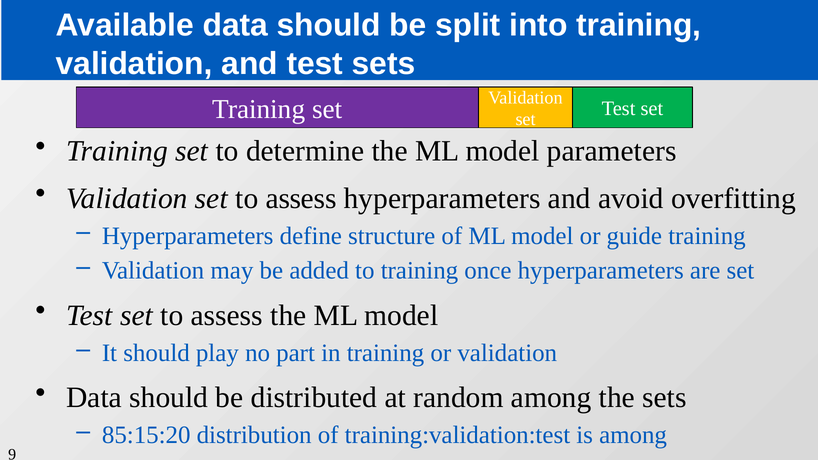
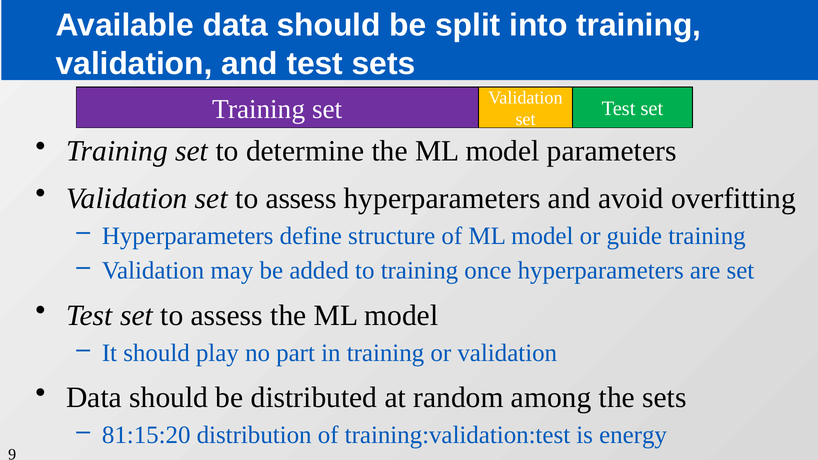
85:15:20: 85:15:20 -> 81:15:20
is among: among -> energy
